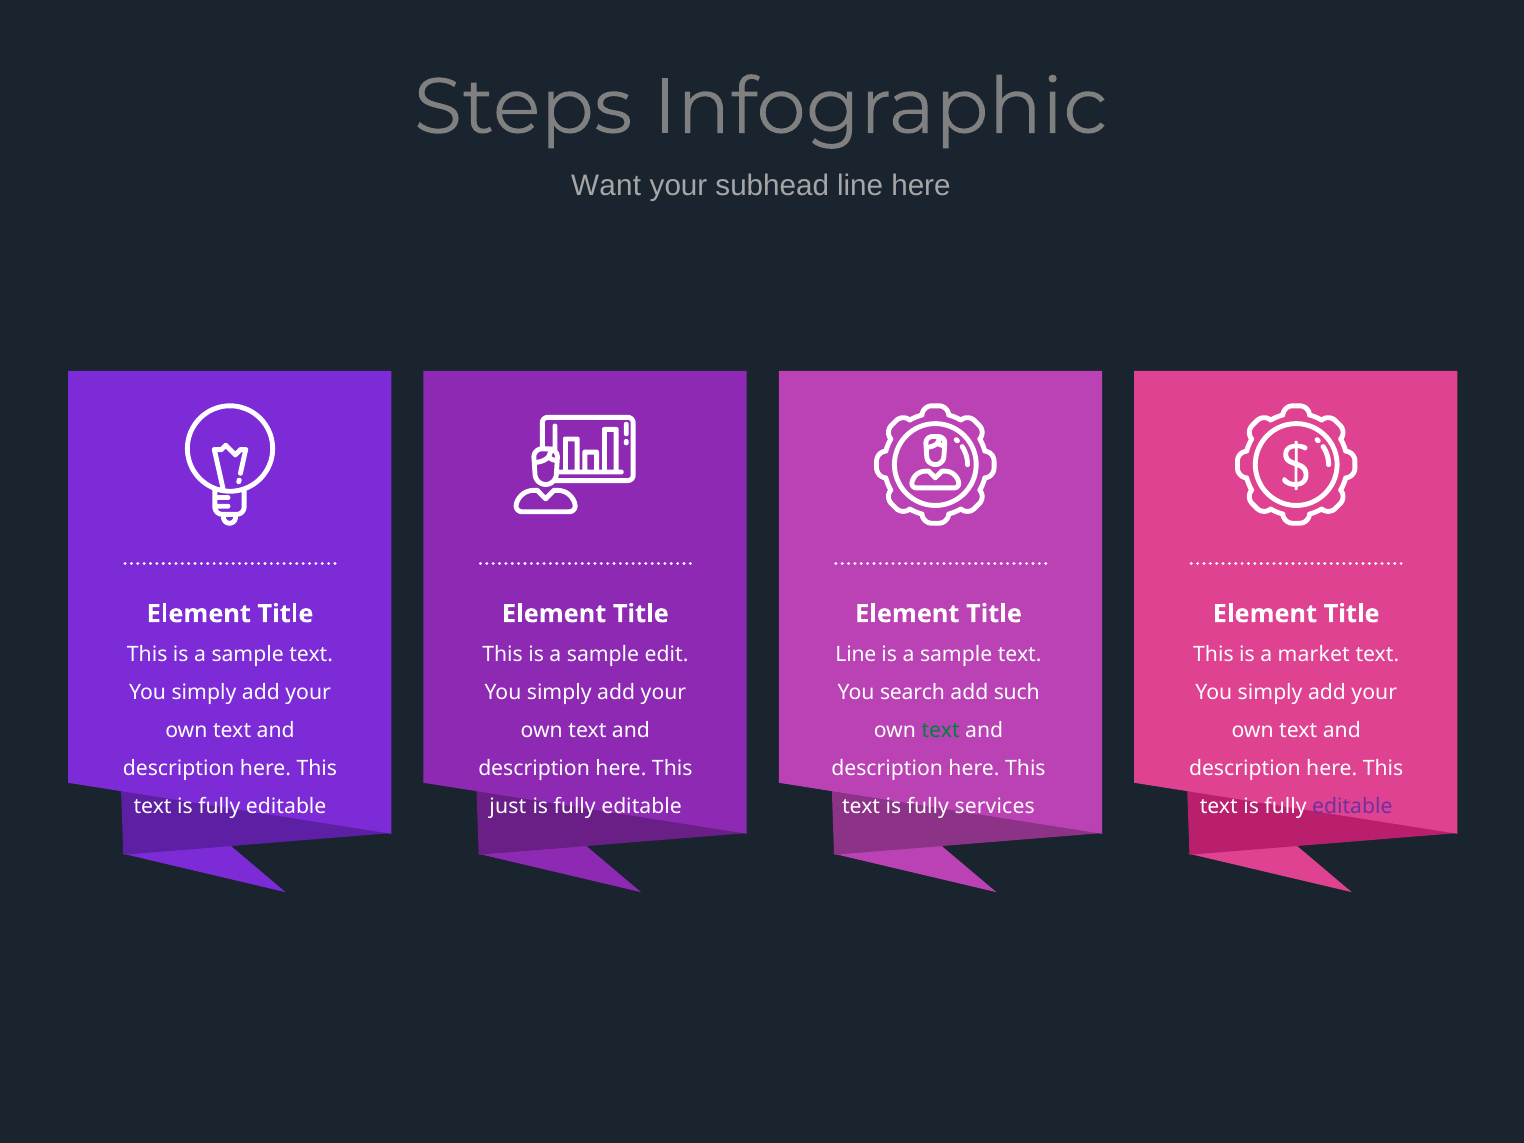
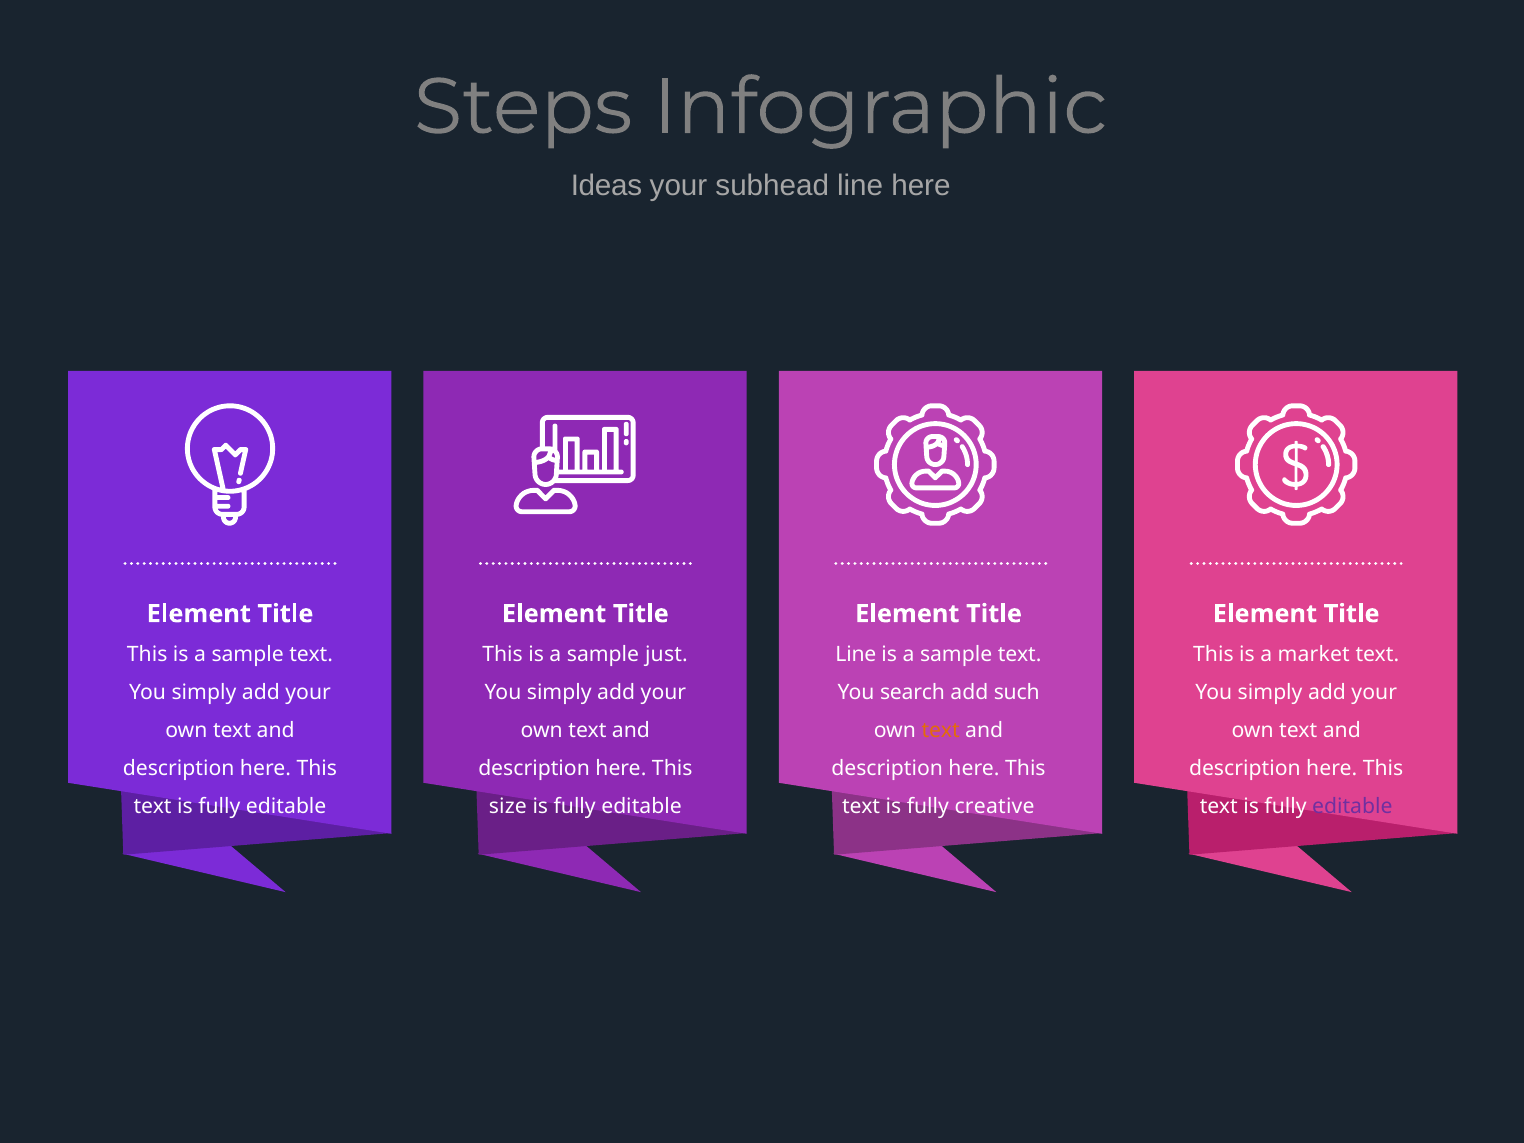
Want: Want -> Ideas
edit: edit -> just
text at (941, 730) colour: green -> orange
just: just -> size
services: services -> creative
